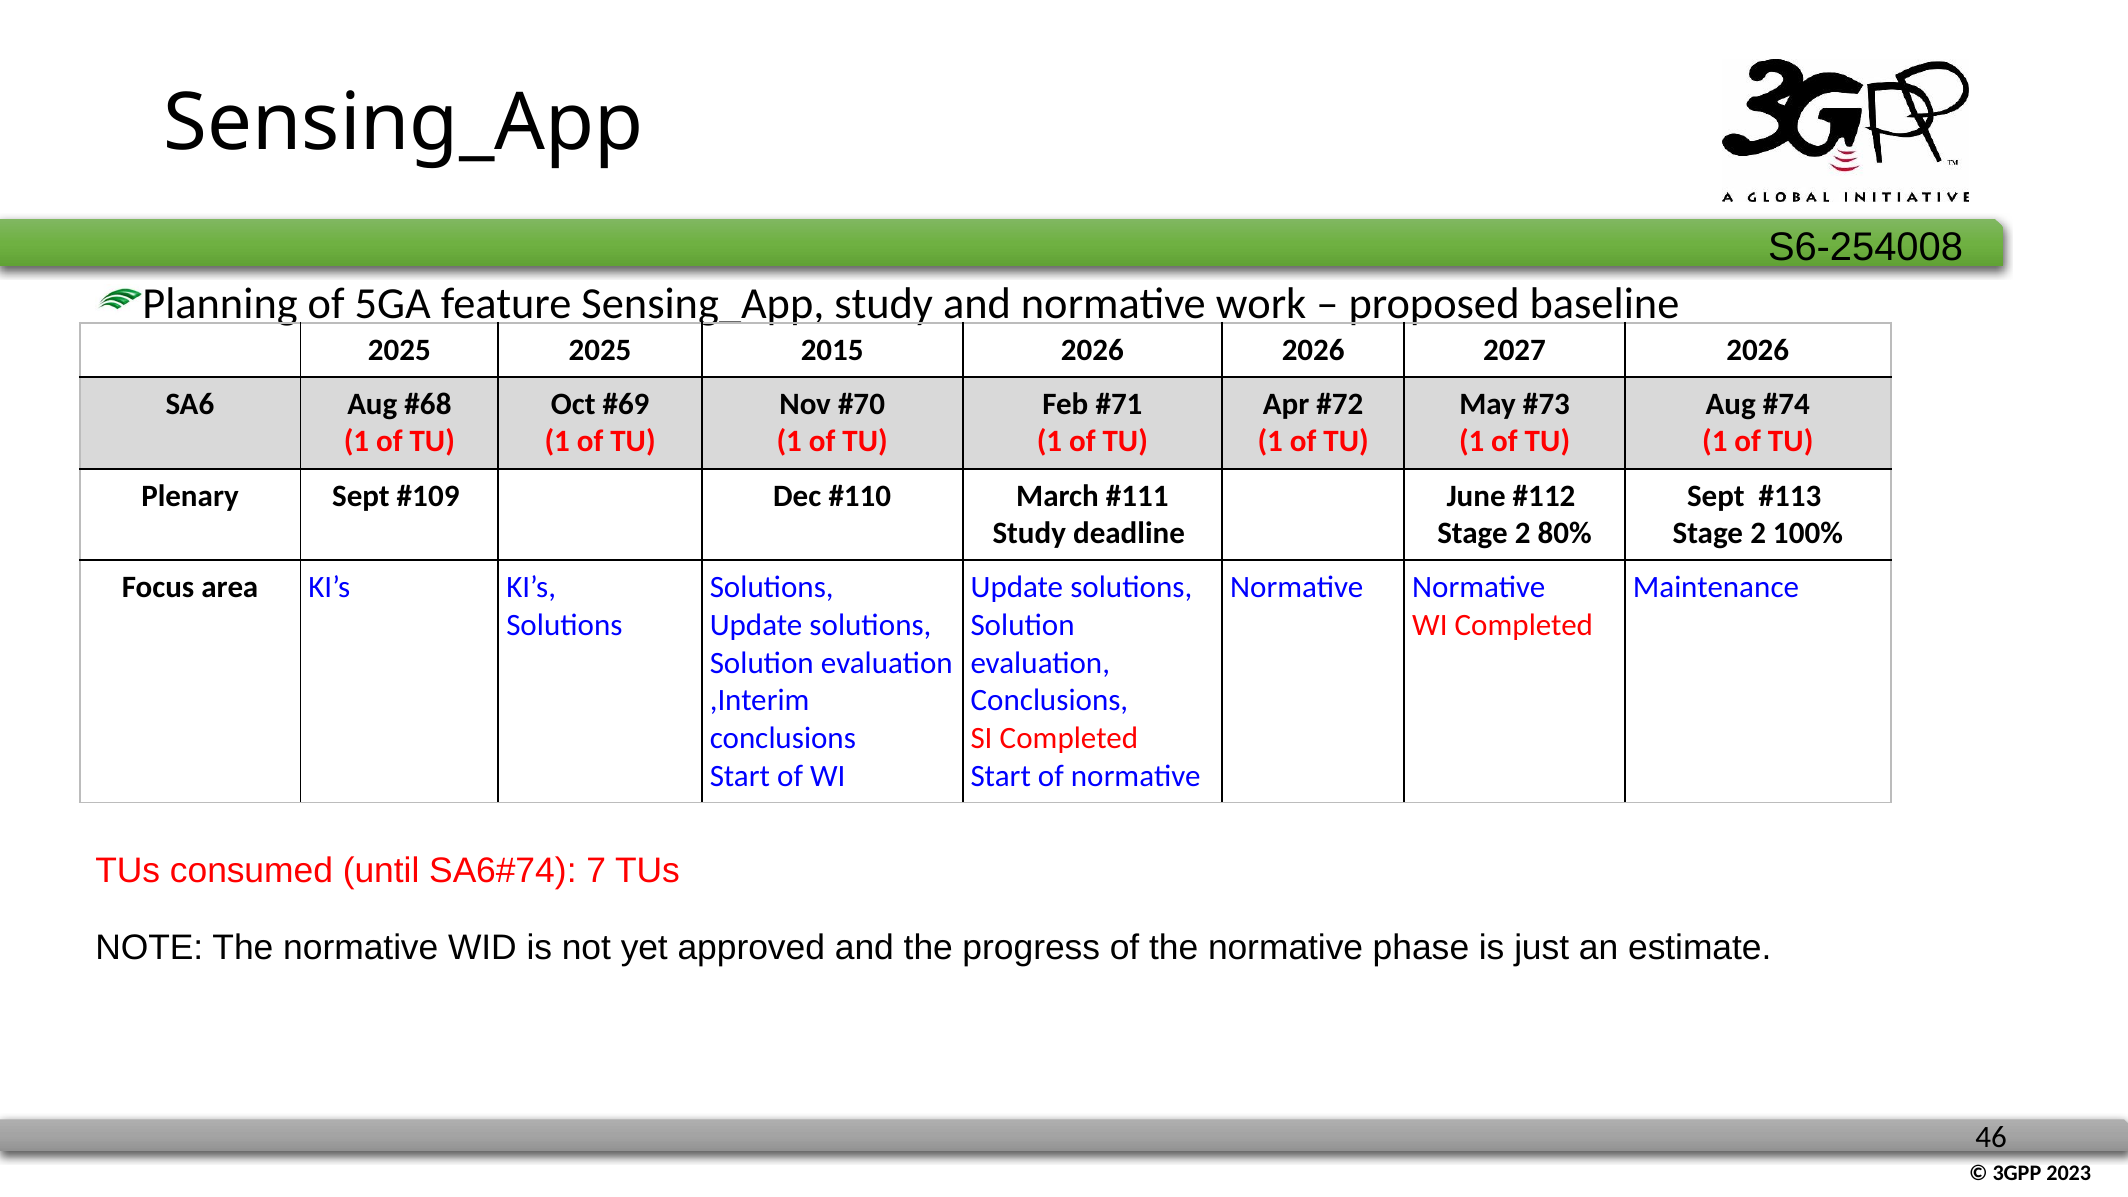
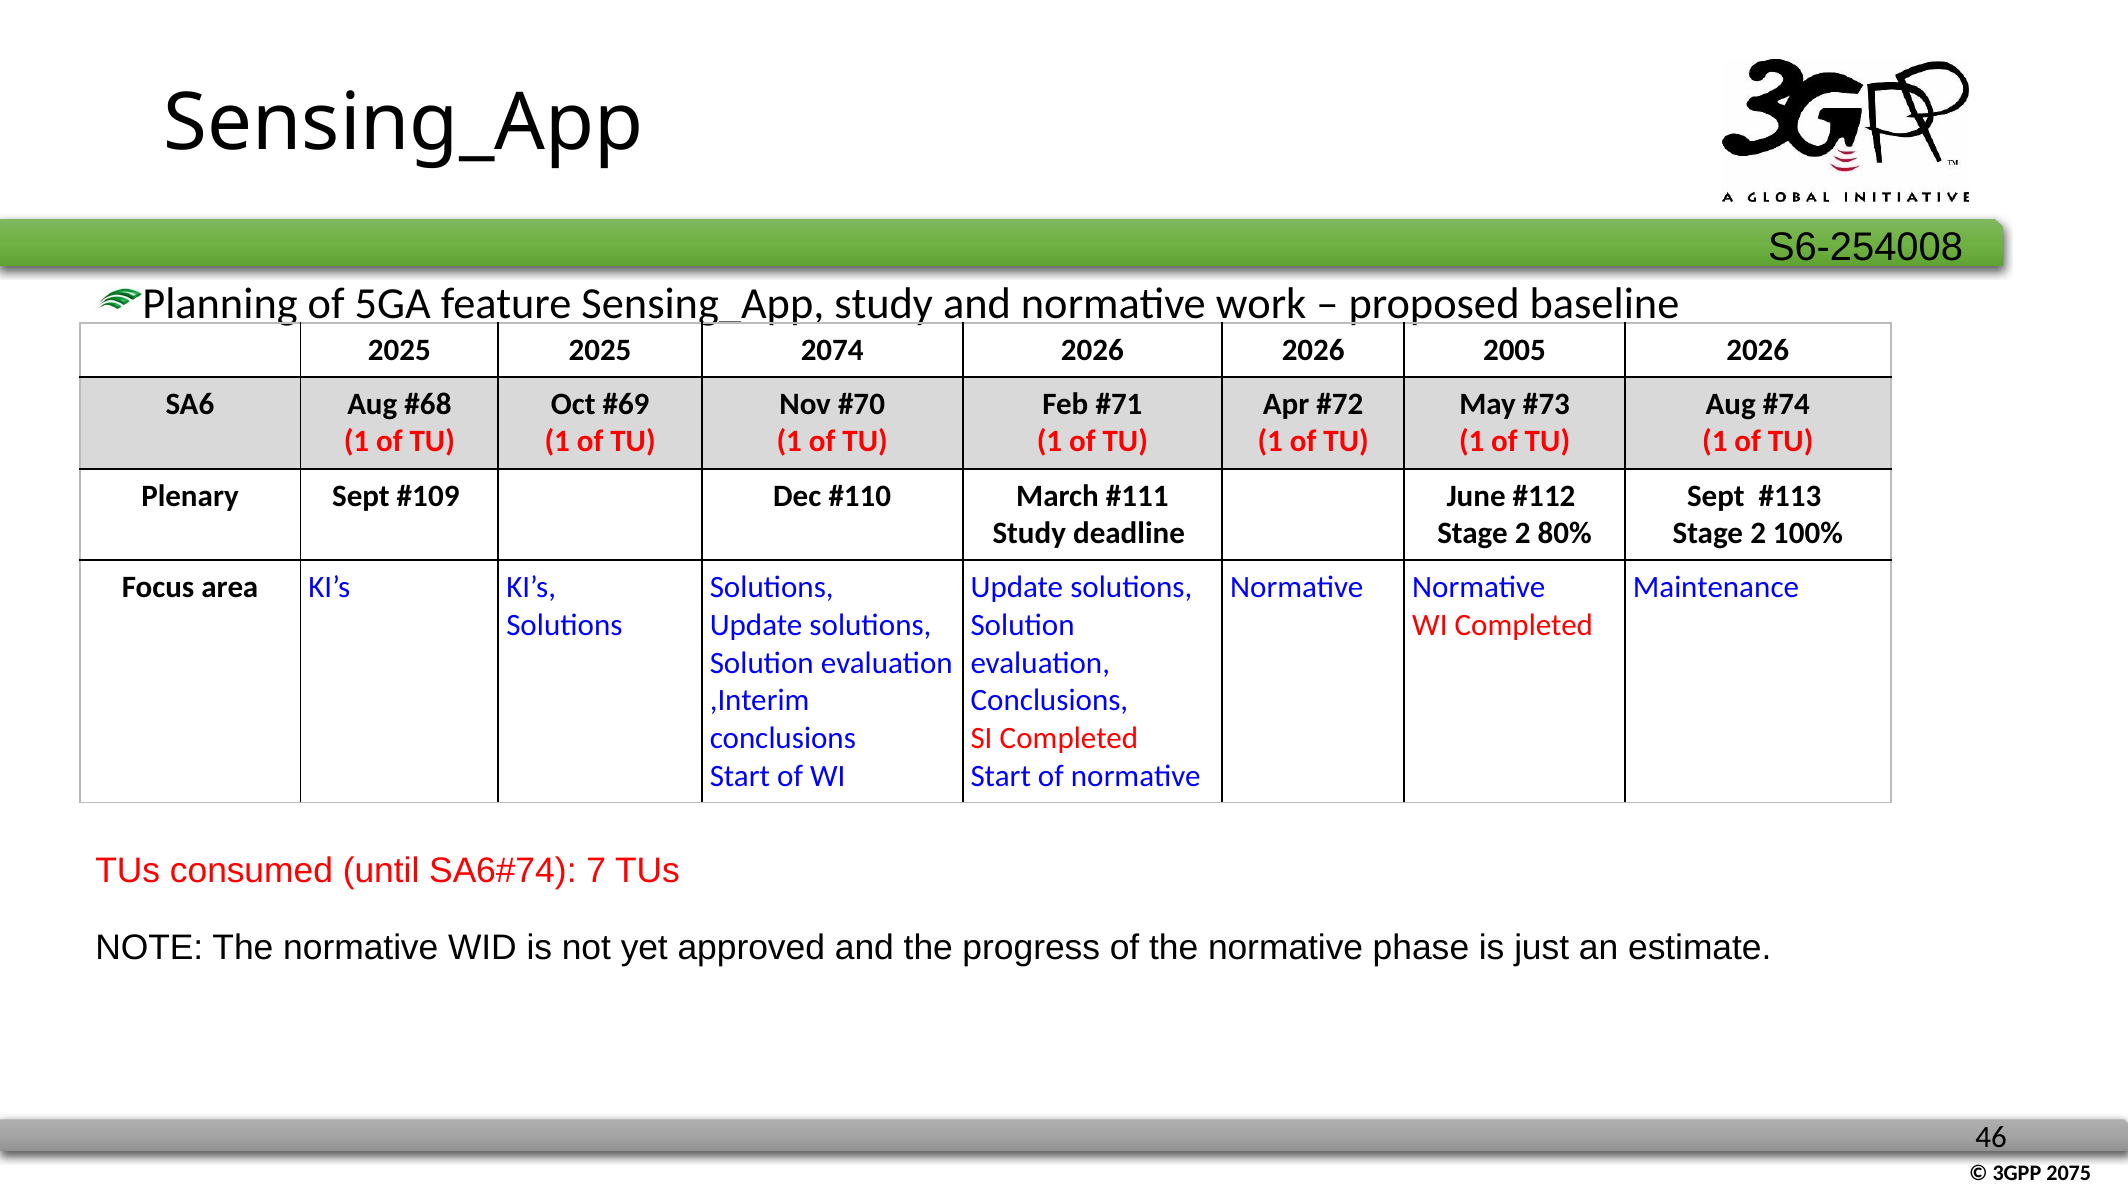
2015: 2015 -> 2074
2027: 2027 -> 2005
2023: 2023 -> 2075
